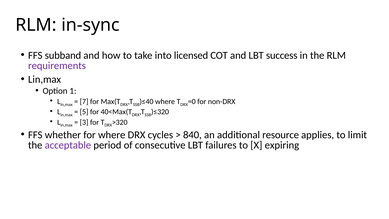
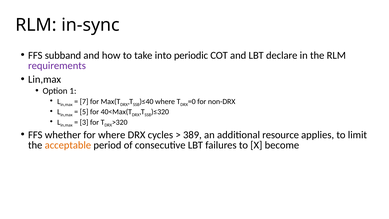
licensed: licensed -> periodic
success: success -> declare
840: 840 -> 389
acceptable colour: purple -> orange
expiring: expiring -> become
